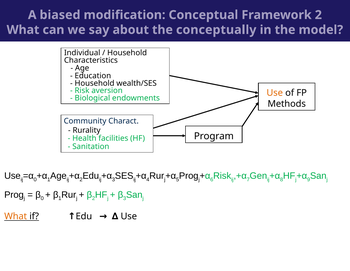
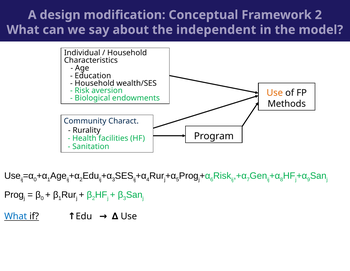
biased: biased -> design
conceptually: conceptually -> independent
What at (16, 216) colour: orange -> blue
